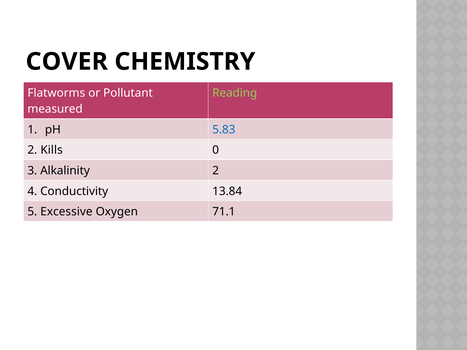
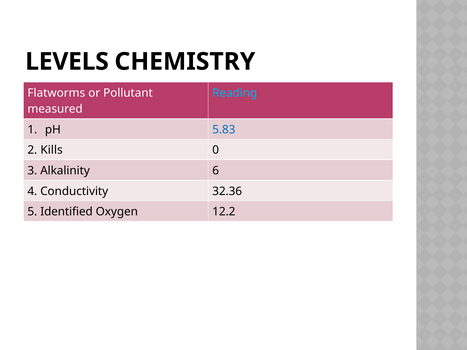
COVER: COVER -> LEVELS
Reading colour: light green -> light blue
Alkalinity 2: 2 -> 6
13.84: 13.84 -> 32.36
Excessive: Excessive -> Identified
71.1: 71.1 -> 12.2
